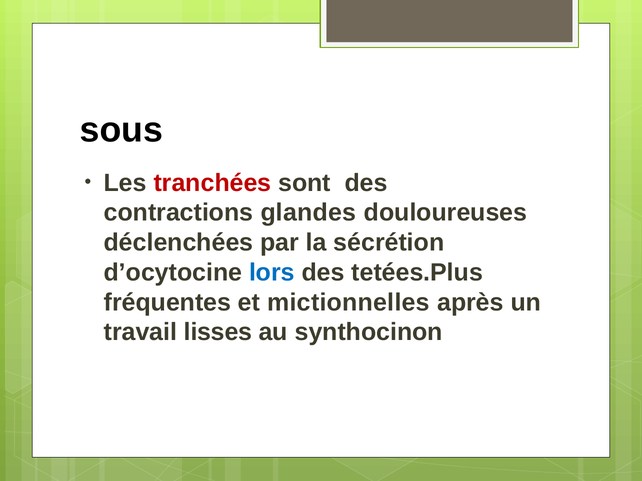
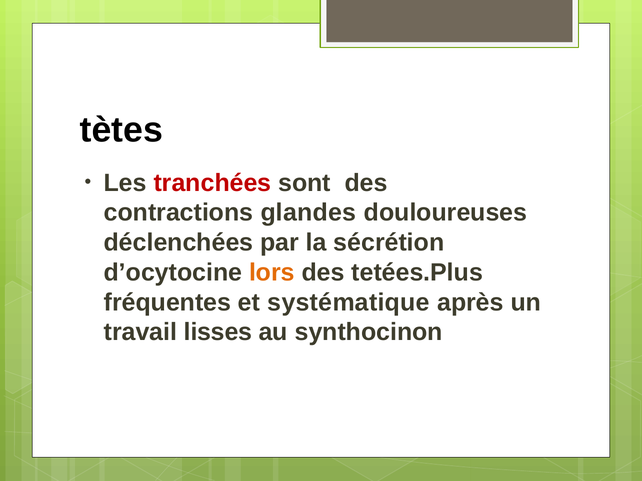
sous: sous -> tètes
lors colour: blue -> orange
mictionnelles: mictionnelles -> systématique
